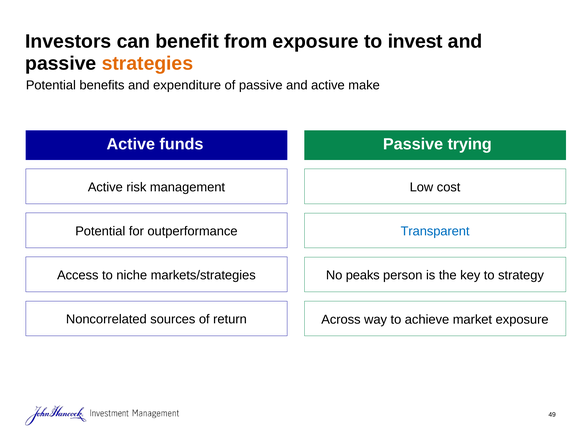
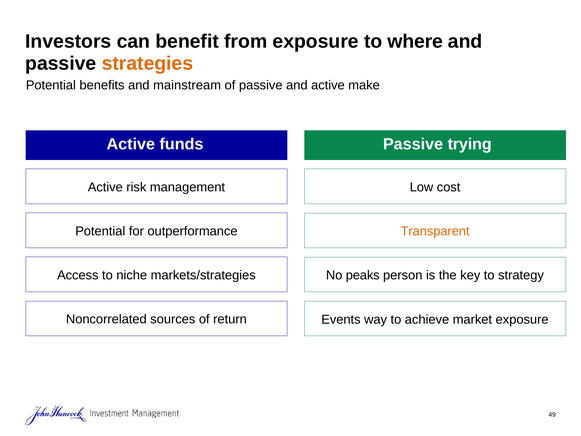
invest: invest -> where
expenditure: expenditure -> mainstream
Transparent colour: blue -> orange
Across: Across -> Events
